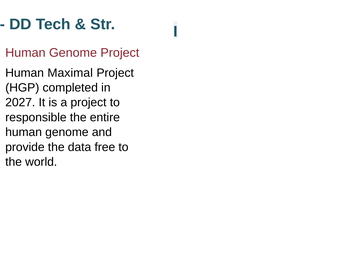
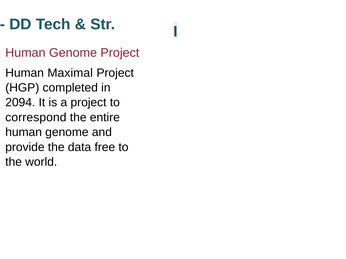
2027: 2027 -> 2094
responsible: responsible -> correspond
